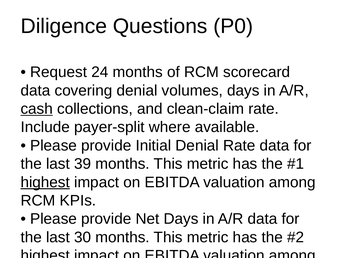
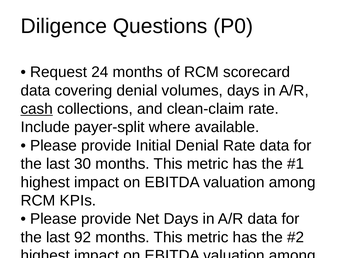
39: 39 -> 30
highest at (45, 182) underline: present -> none
30: 30 -> 92
